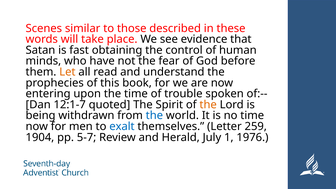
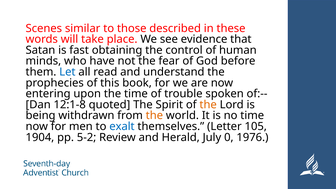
Let colour: orange -> blue
12:1-7: 12:1-7 -> 12:1-8
the at (154, 116) colour: blue -> orange
259: 259 -> 105
5-7: 5-7 -> 5-2
1: 1 -> 0
